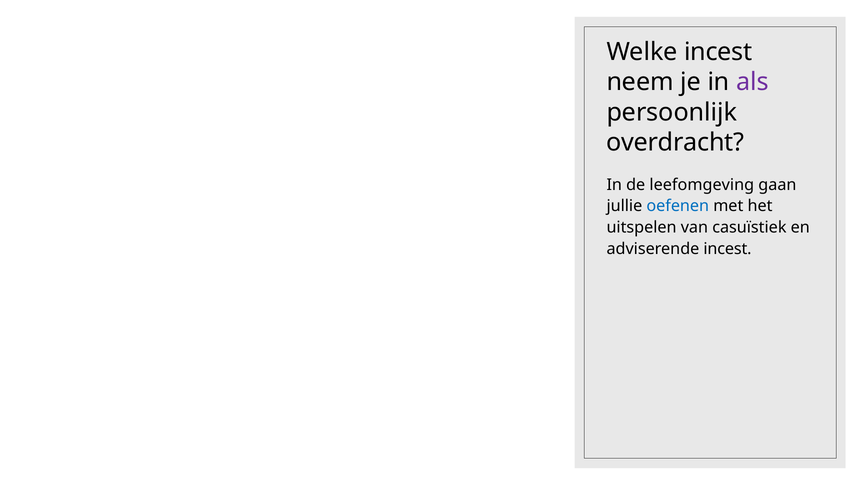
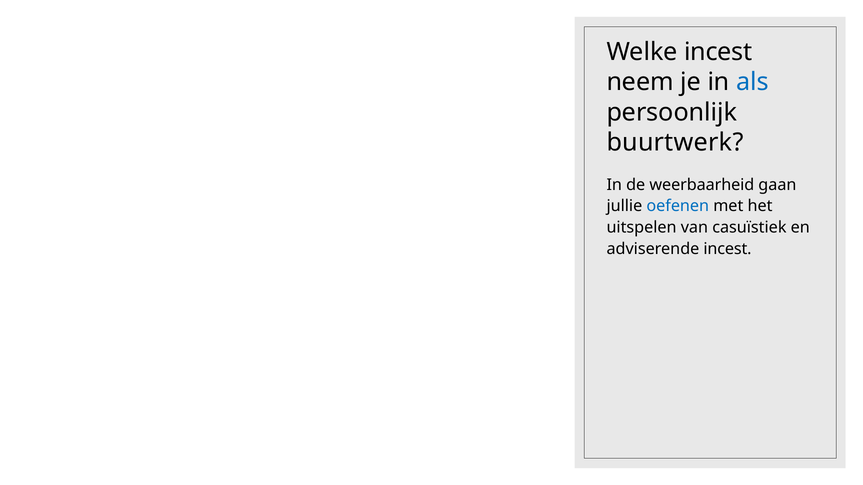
als colour: purple -> blue
overdracht: overdracht -> buurtwerk
leefomgeving: leefomgeving -> weerbaarheid
